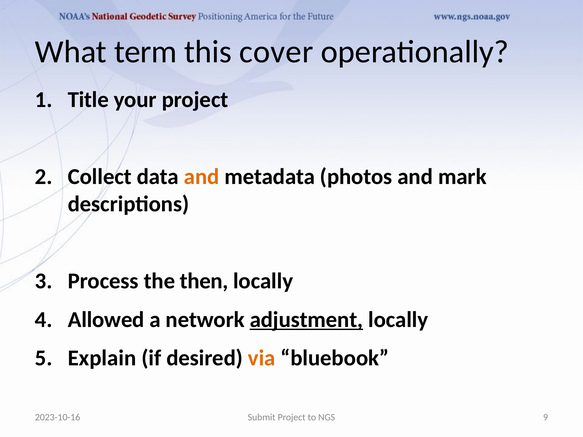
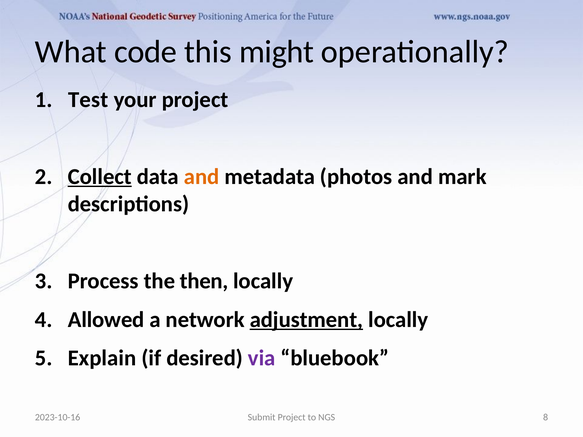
term: term -> code
cover: cover -> might
Title: Title -> Test
Collect underline: none -> present
via colour: orange -> purple
9: 9 -> 8
